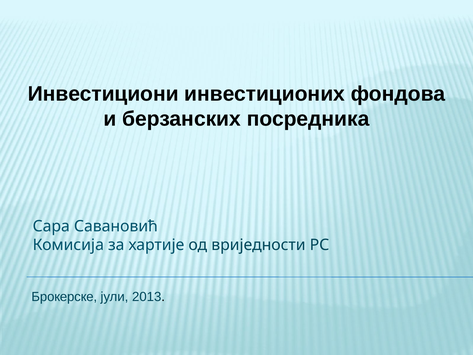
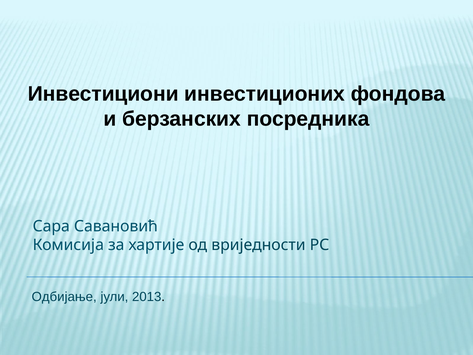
Брокерске: Брокерске -> Одбијање
